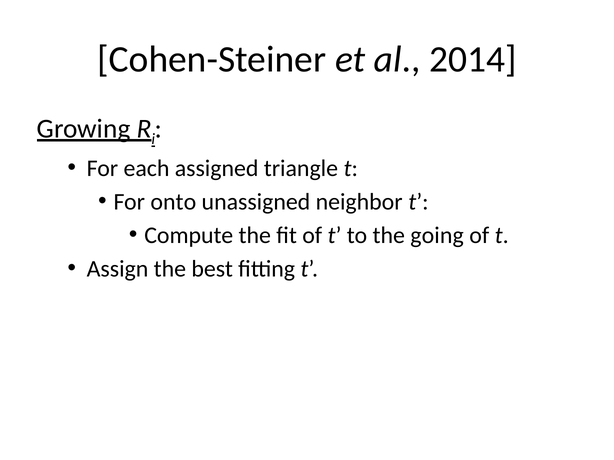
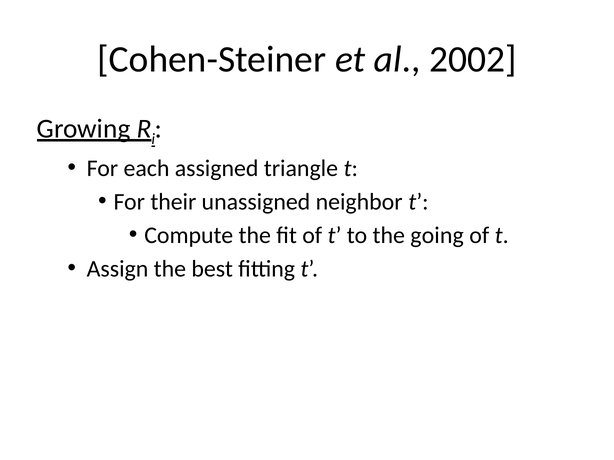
2014: 2014 -> 2002
onto: onto -> their
